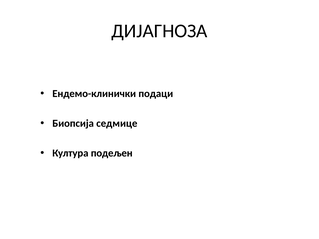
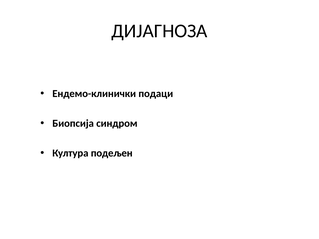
седмице: седмице -> синдром
